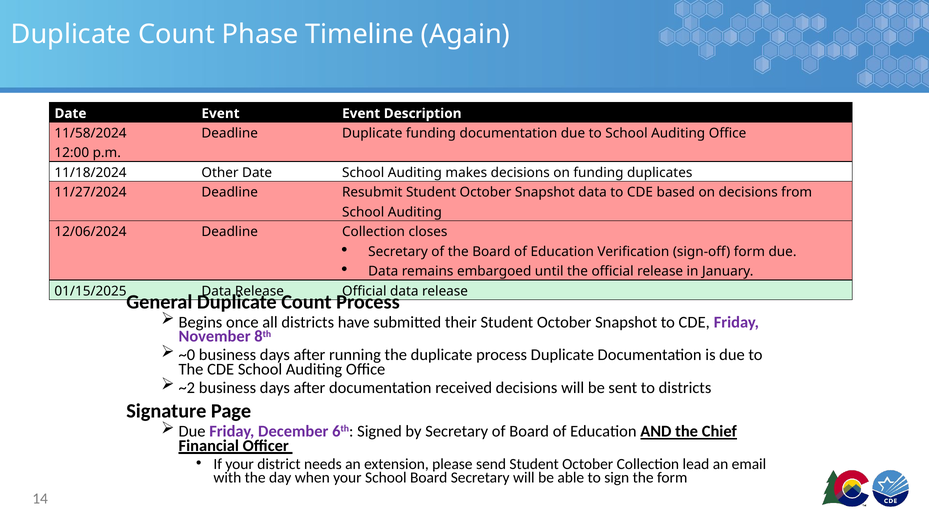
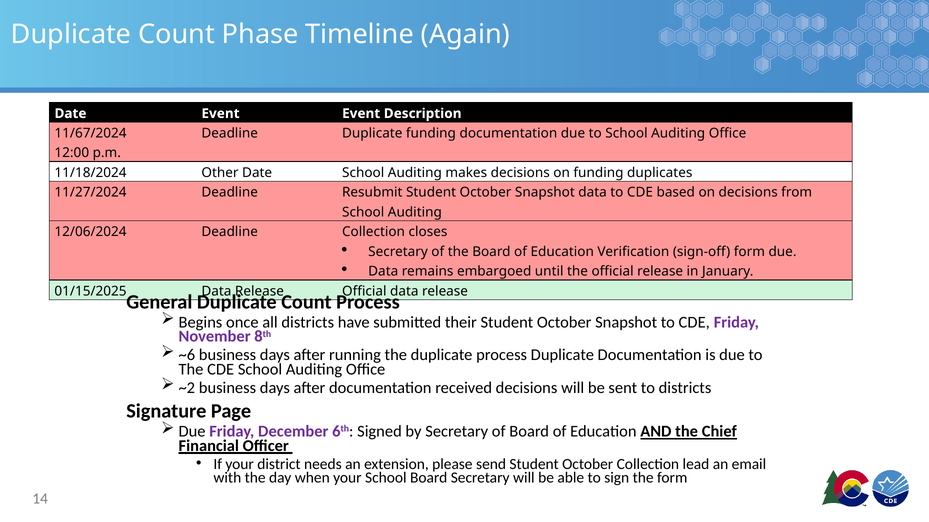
11/58/2024: 11/58/2024 -> 11/67/2024
~0: ~0 -> ~6
